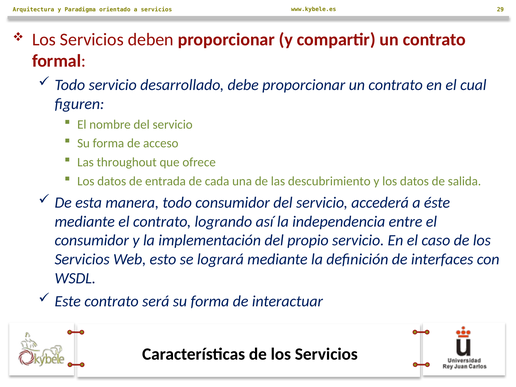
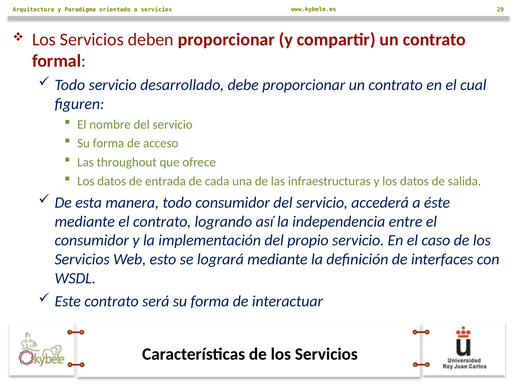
descubrimiento: descubrimiento -> infraestructuras
